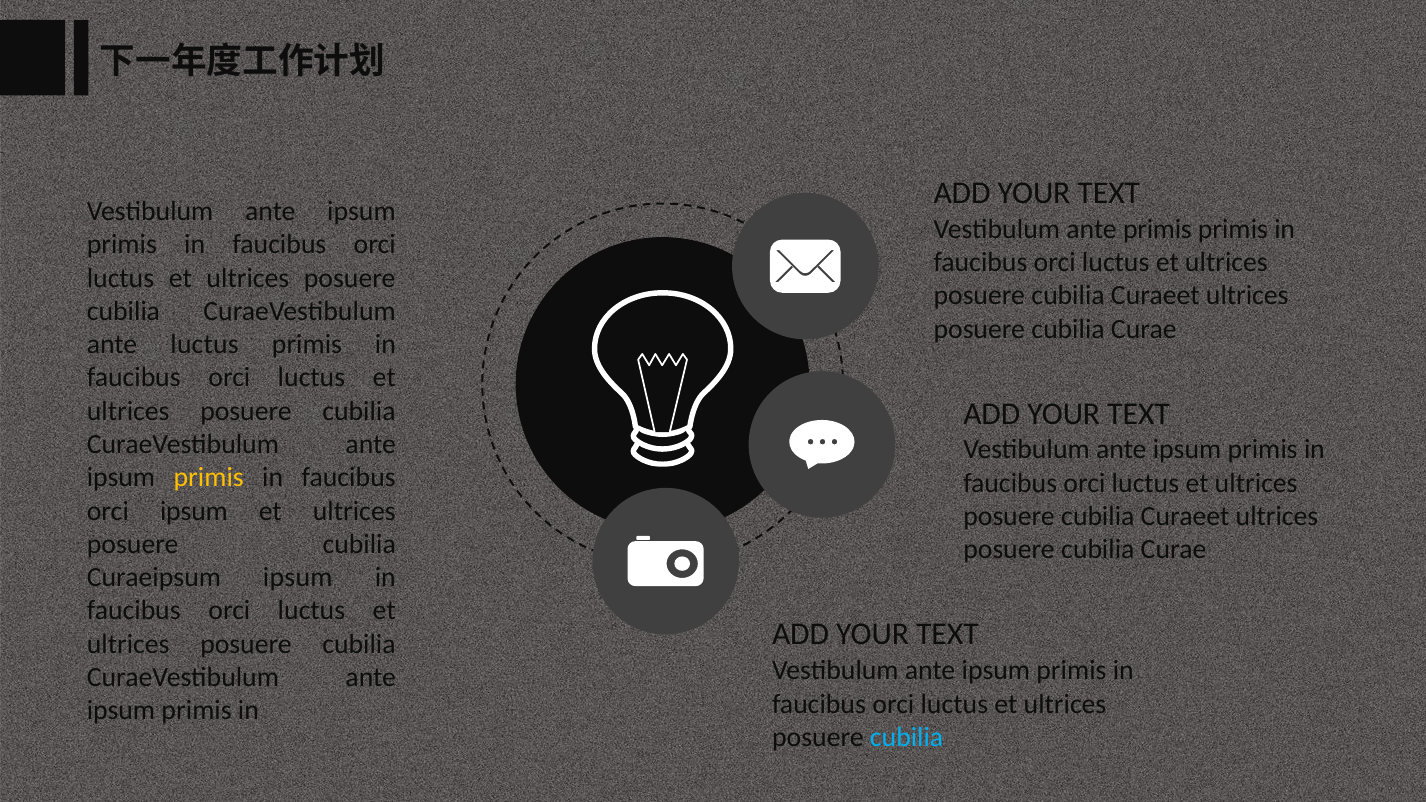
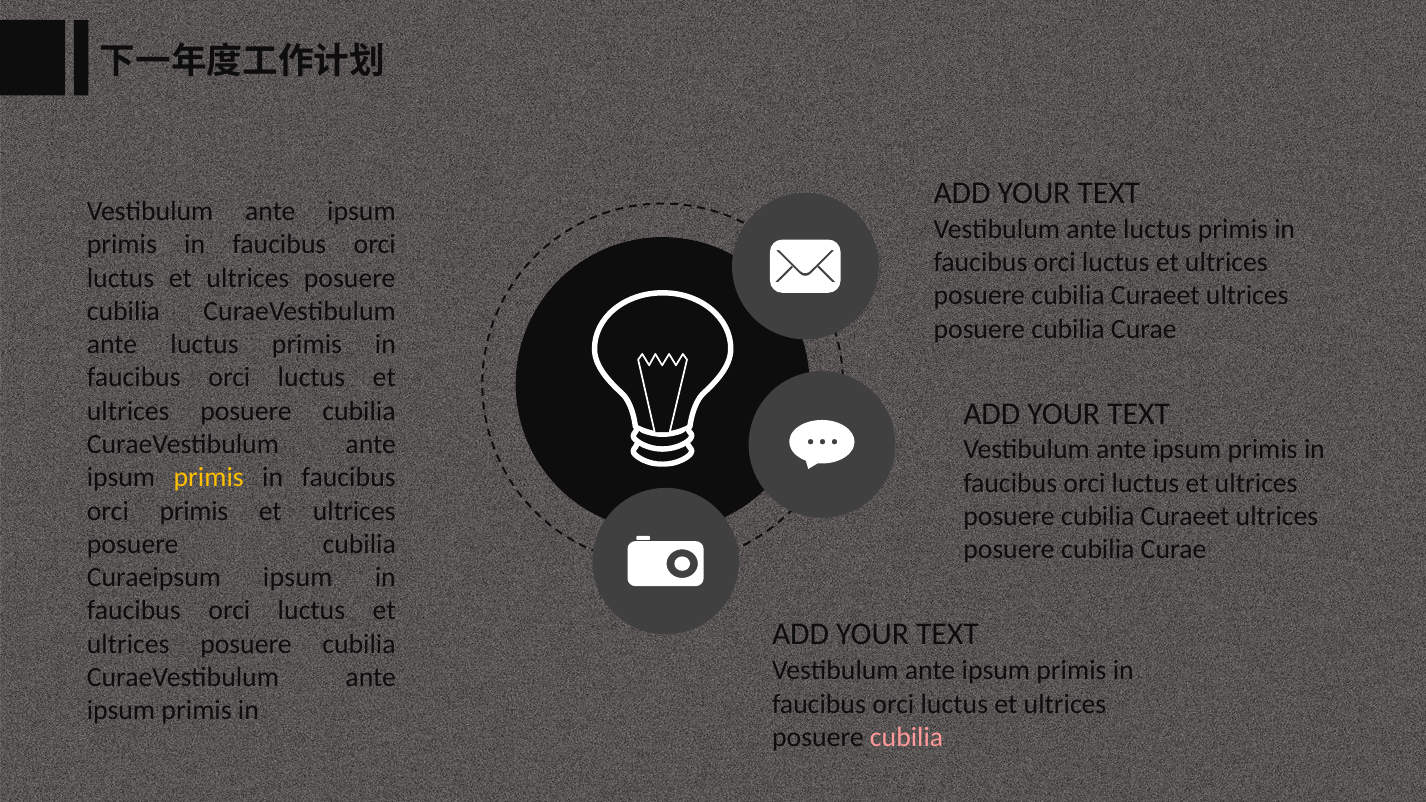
Vestibulum ante primis: primis -> luctus
orci ipsum: ipsum -> primis
cubilia at (907, 737) colour: light blue -> pink
